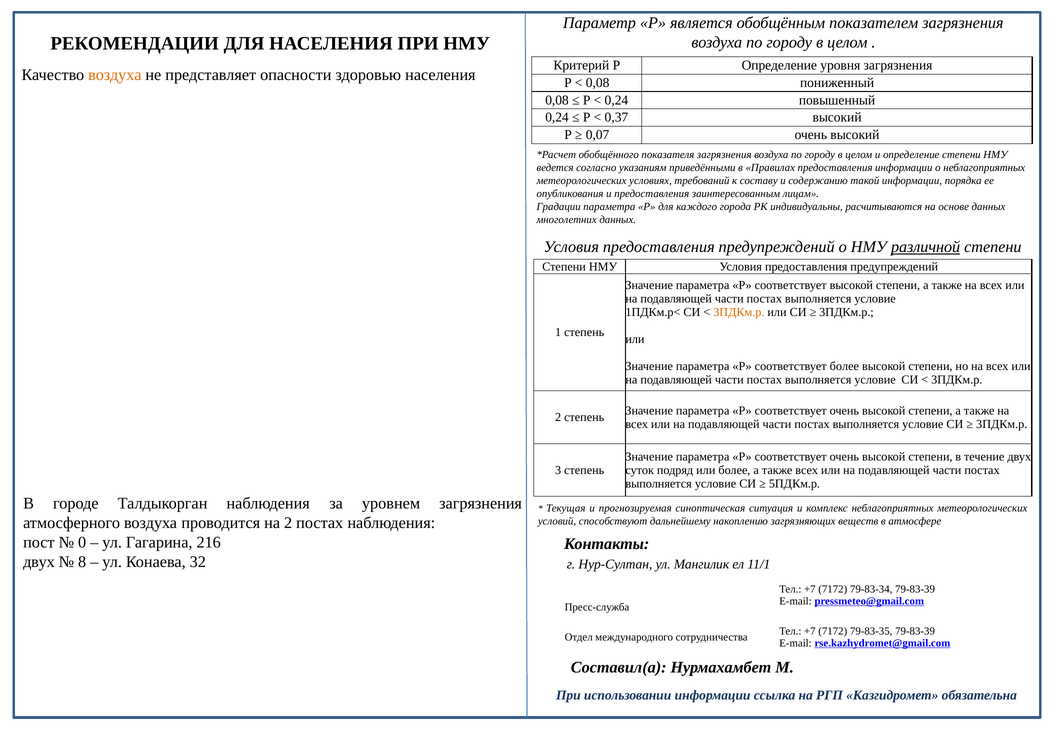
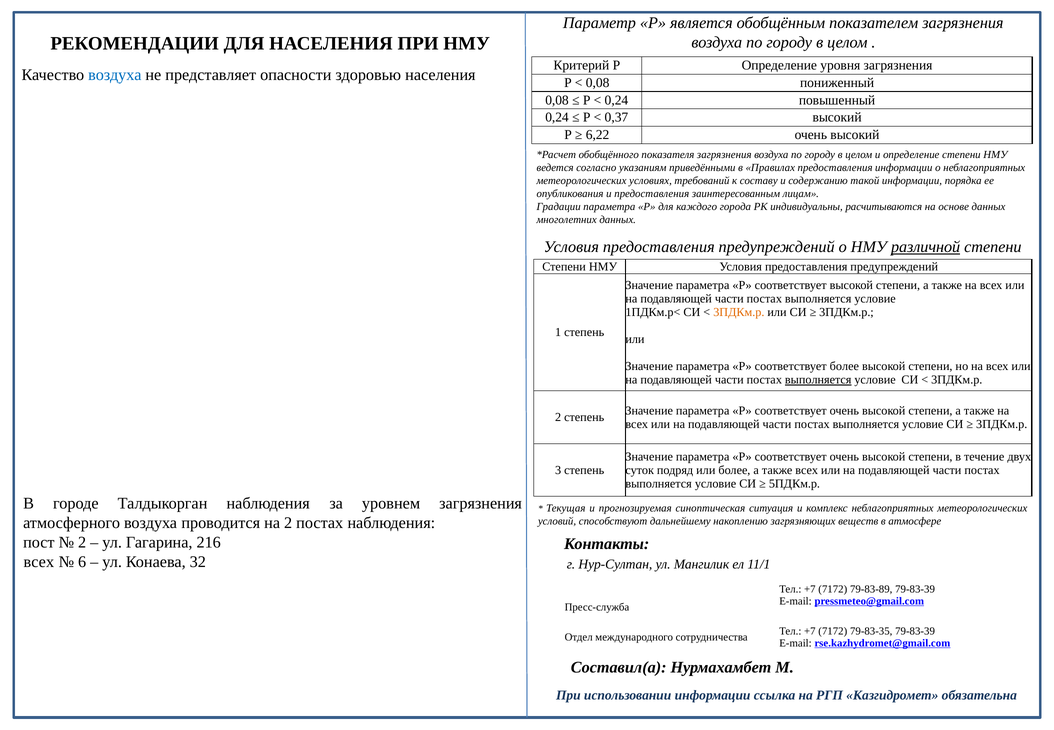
воздуха at (115, 75) colour: orange -> blue
0,07: 0,07 -> 6,22
выполняется at (818, 380) underline: none -> present
0 at (82, 542): 0 -> 2
двух at (39, 562): двух -> всех
8: 8 -> 6
79-83-34: 79-83-34 -> 79-83-89
